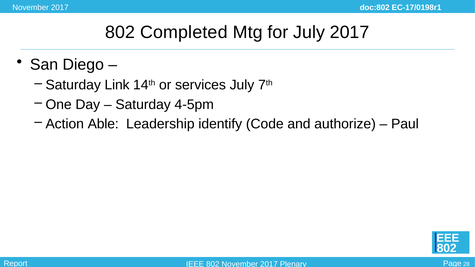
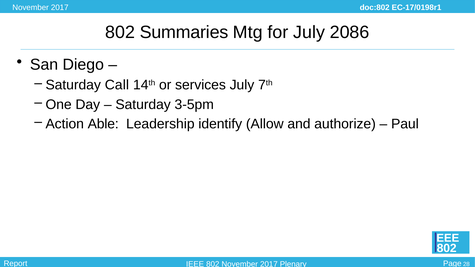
Completed: Completed -> Summaries
July 2017: 2017 -> 2086
Link: Link -> Call
4-5pm: 4-5pm -> 3-5pm
Code: Code -> Allow
